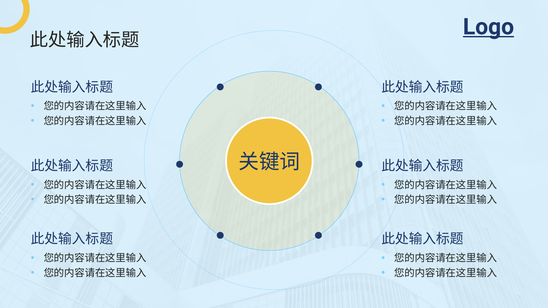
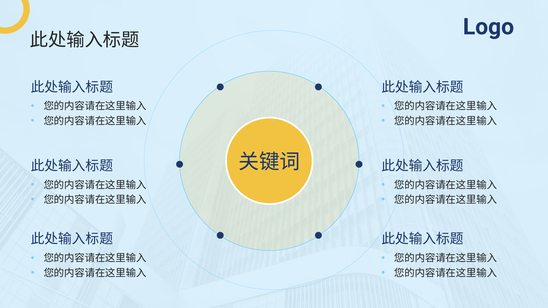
Logo underline: present -> none
